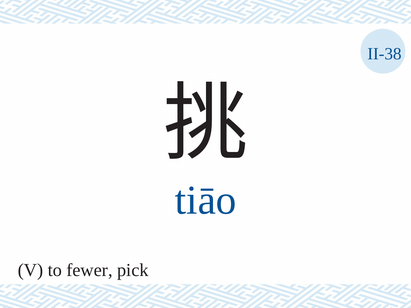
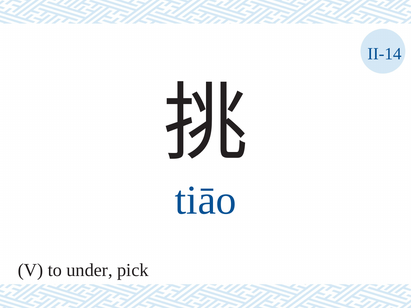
II-38: II-38 -> II-14
fewer: fewer -> under
